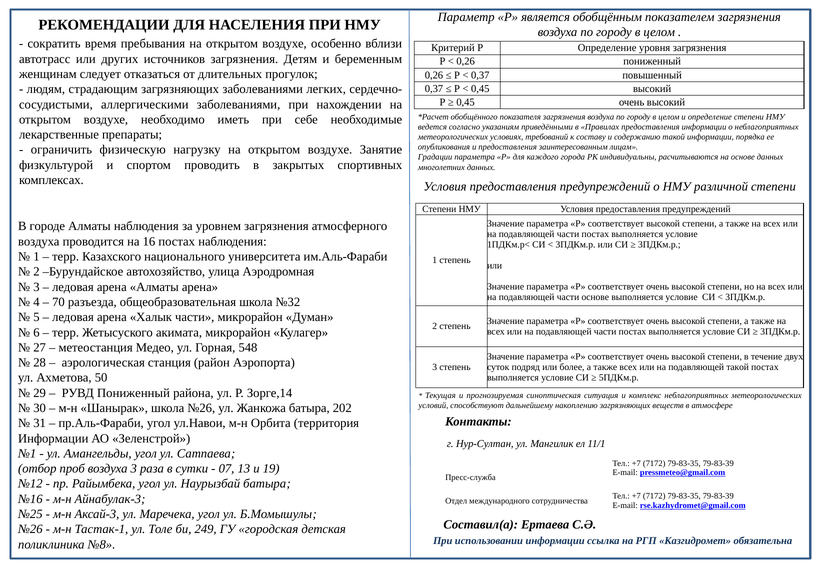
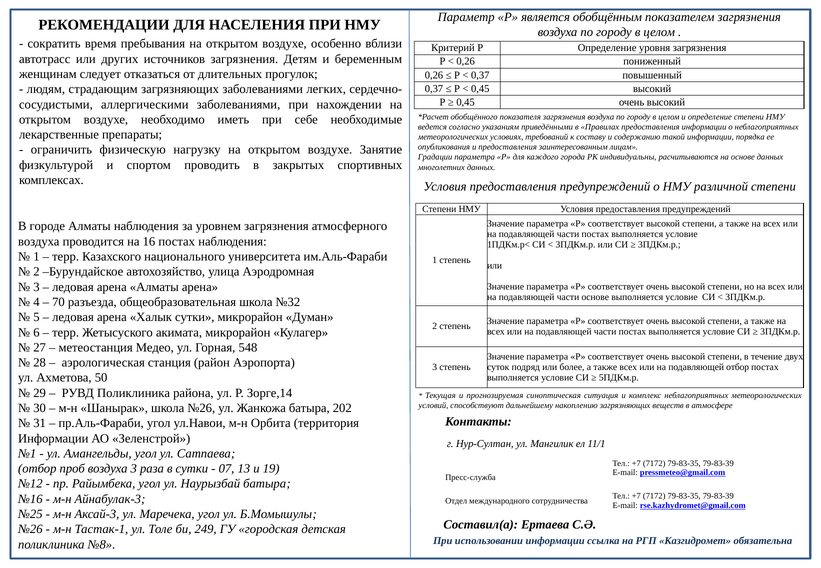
Халык части: части -> сутки
подавляющей такой: такой -> отбор
РУВД Пониженный: Пониженный -> Поликлиника
